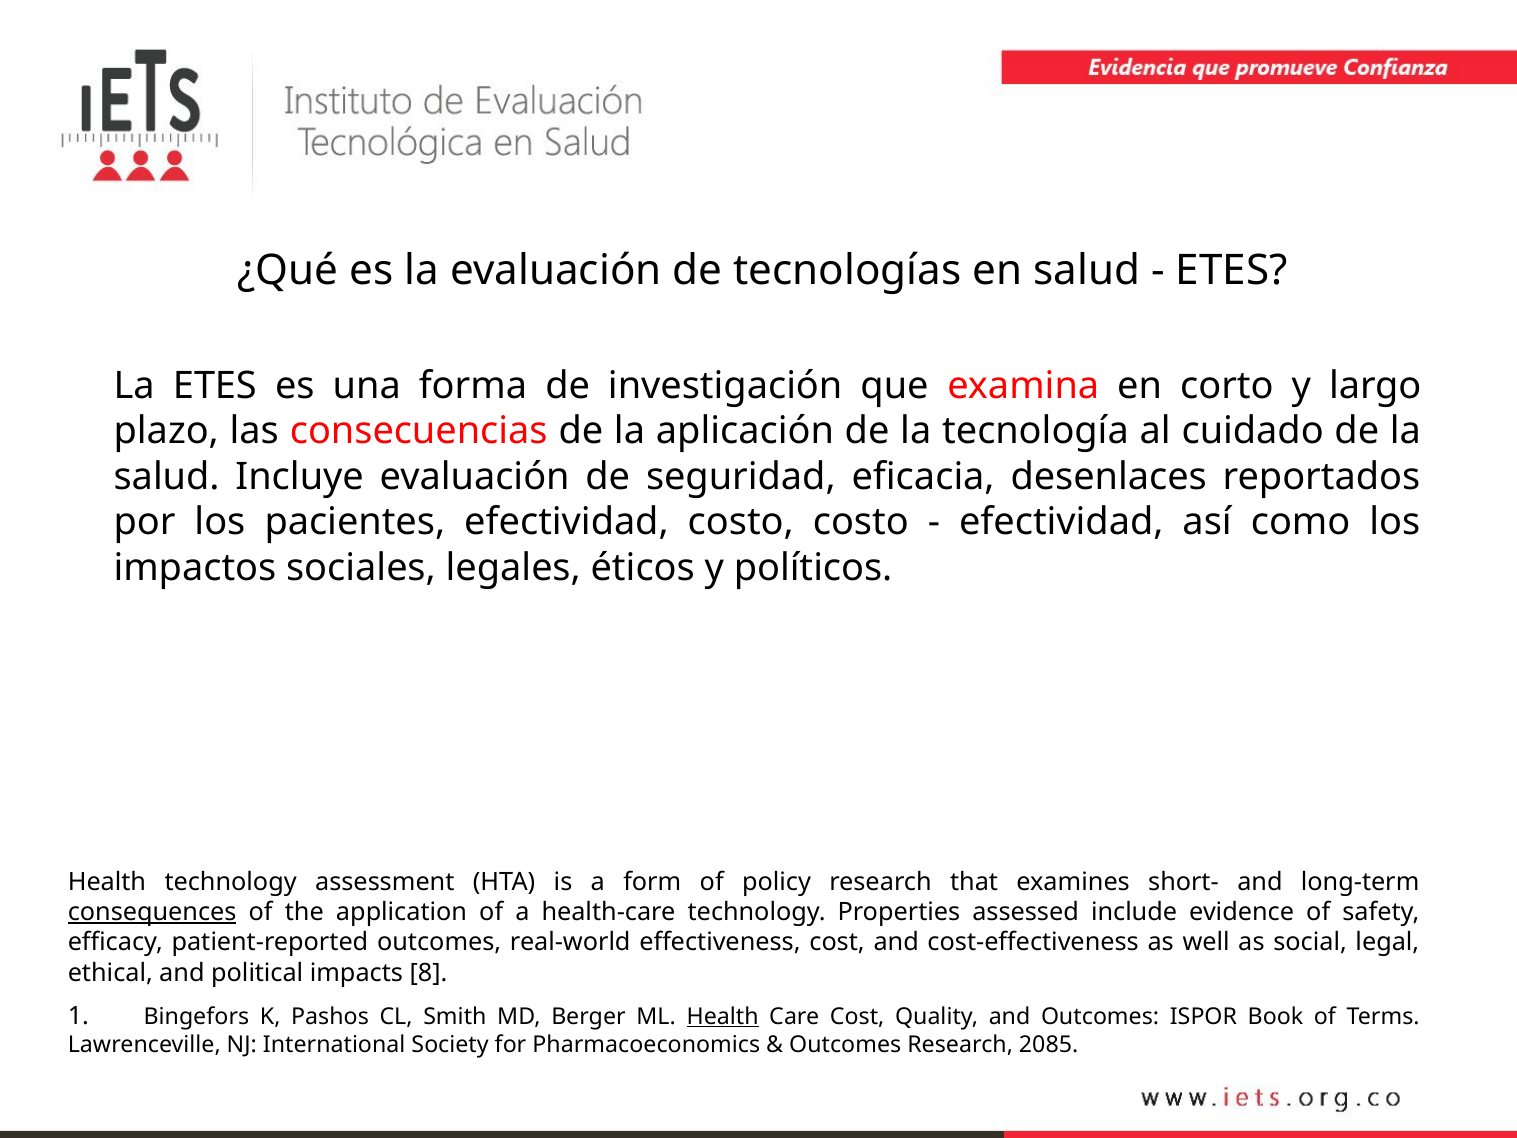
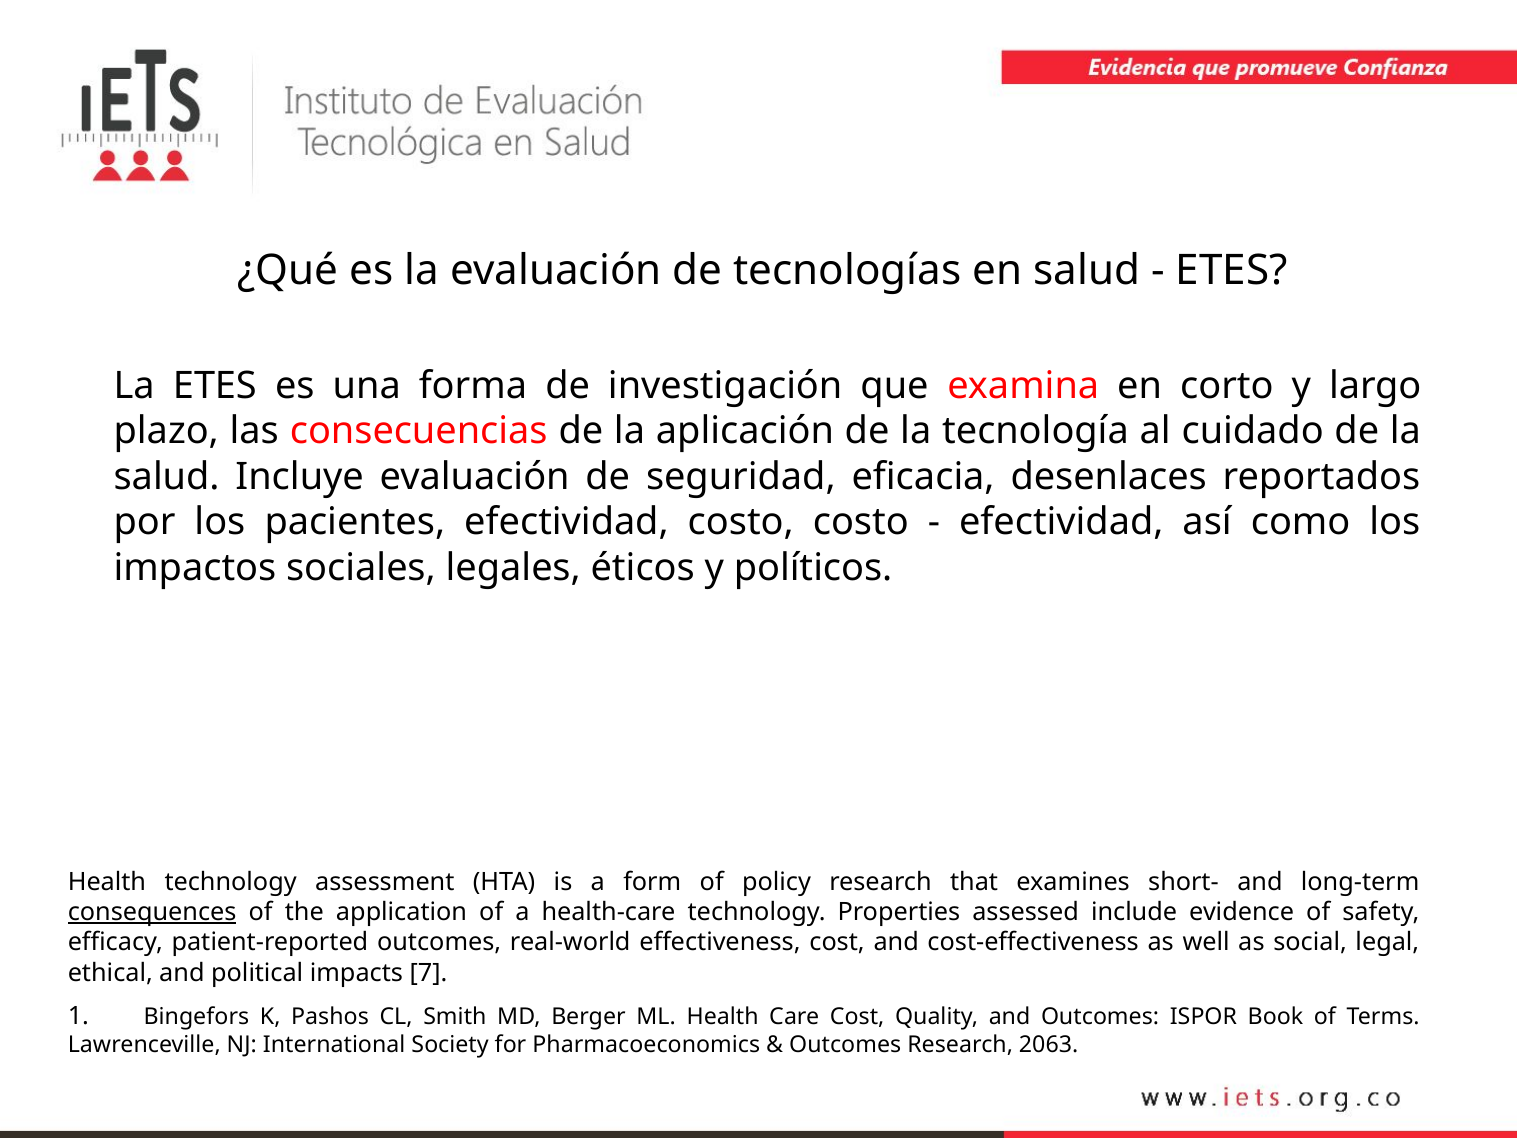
8: 8 -> 7
Health at (723, 1016) underline: present -> none
2085: 2085 -> 2063
